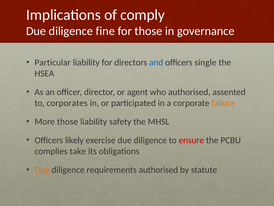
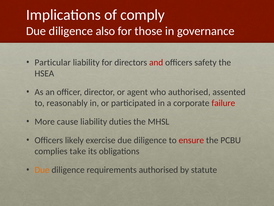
fine: fine -> also
and colour: blue -> red
single: single -> safety
corporates: corporates -> reasonably
failure colour: orange -> red
More those: those -> cause
safety: safety -> duties
